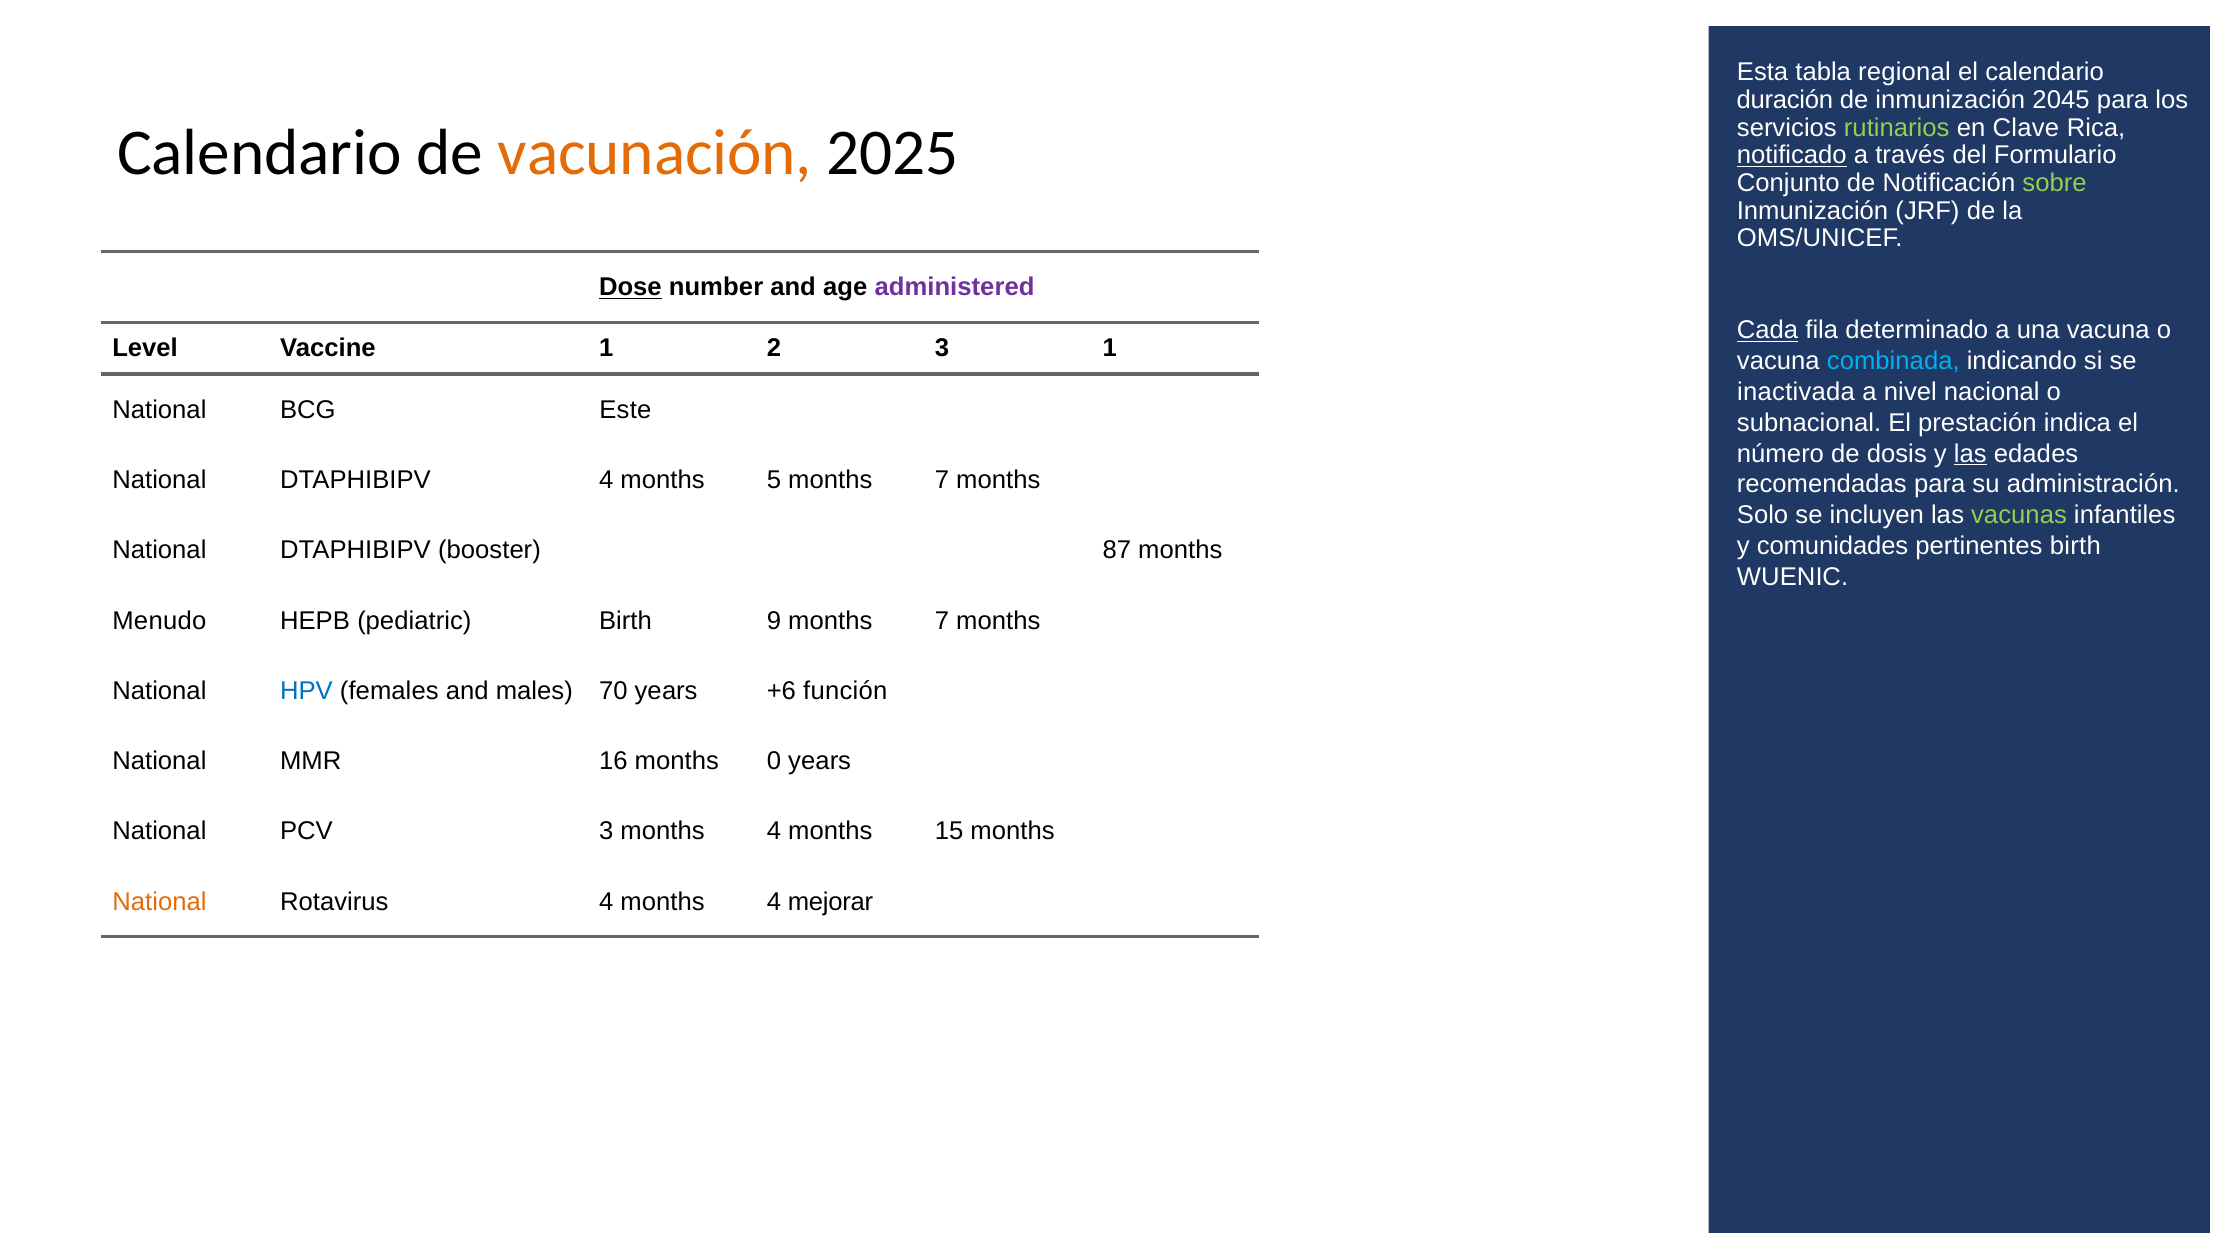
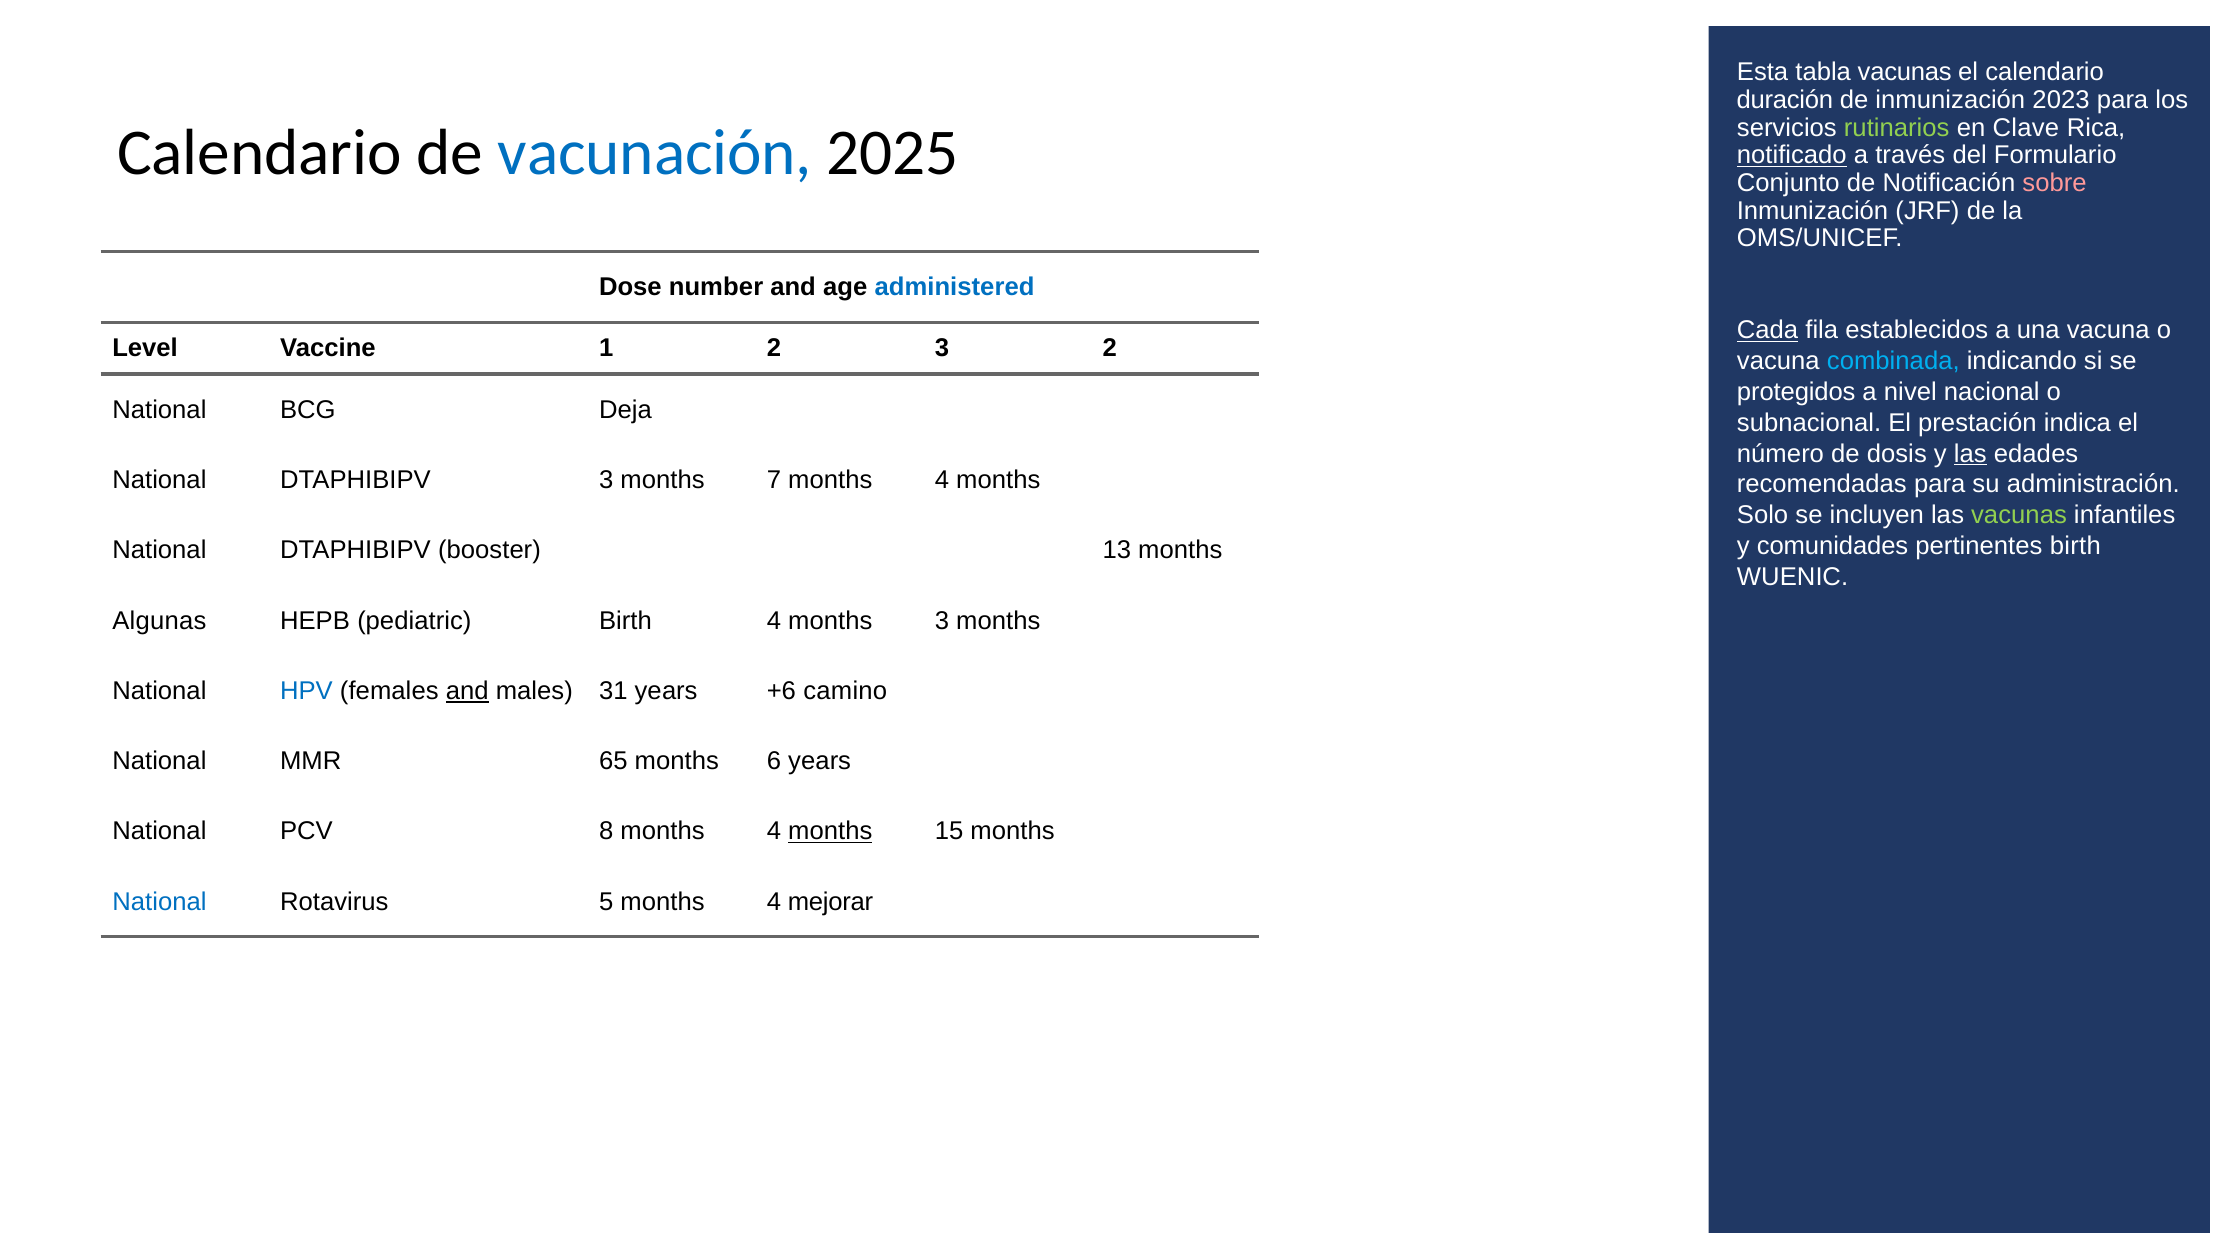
tabla regional: regional -> vacunas
2045: 2045 -> 2023
vacunación colour: orange -> blue
sobre colour: light green -> pink
Dose underline: present -> none
administered colour: purple -> blue
determinado: determinado -> establecidos
3 1: 1 -> 2
inactivada: inactivada -> protegidos
Este: Este -> Deja
DTAPHIBIPV 4: 4 -> 3
5: 5 -> 7
7 at (942, 480): 7 -> 4
87: 87 -> 13
Menudo: Menudo -> Algunas
Birth 9: 9 -> 4
7 at (942, 621): 7 -> 3
and at (467, 691) underline: none -> present
70: 70 -> 31
función: función -> camino
16: 16 -> 65
0: 0 -> 6
PCV 3: 3 -> 8
months at (830, 831) underline: none -> present
National at (159, 902) colour: orange -> blue
Rotavirus 4: 4 -> 5
